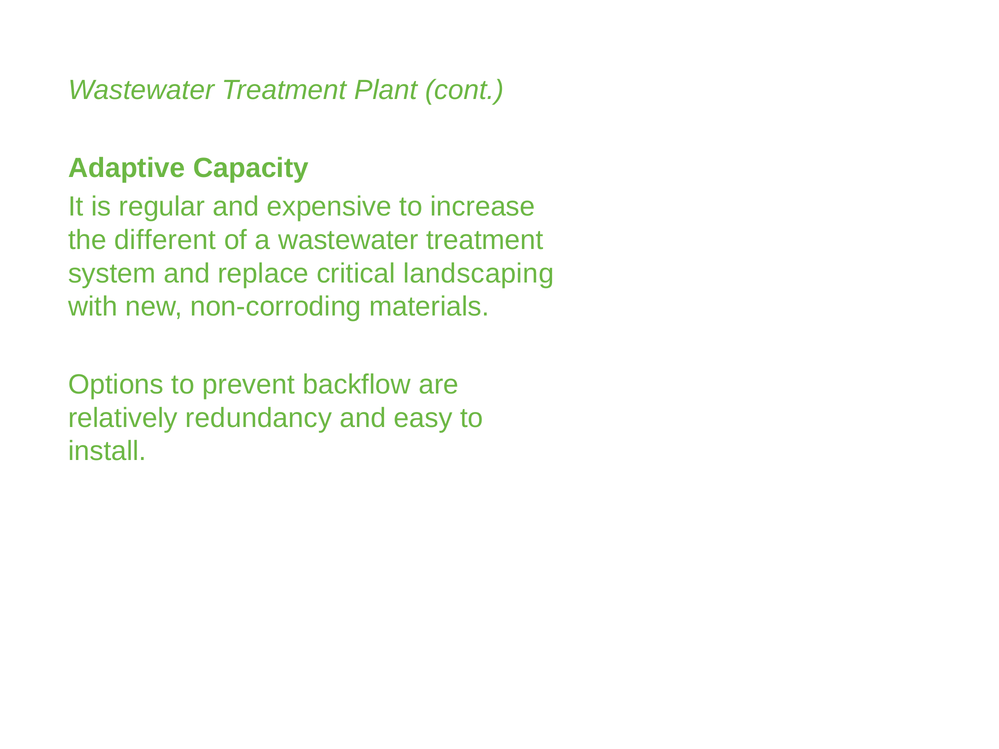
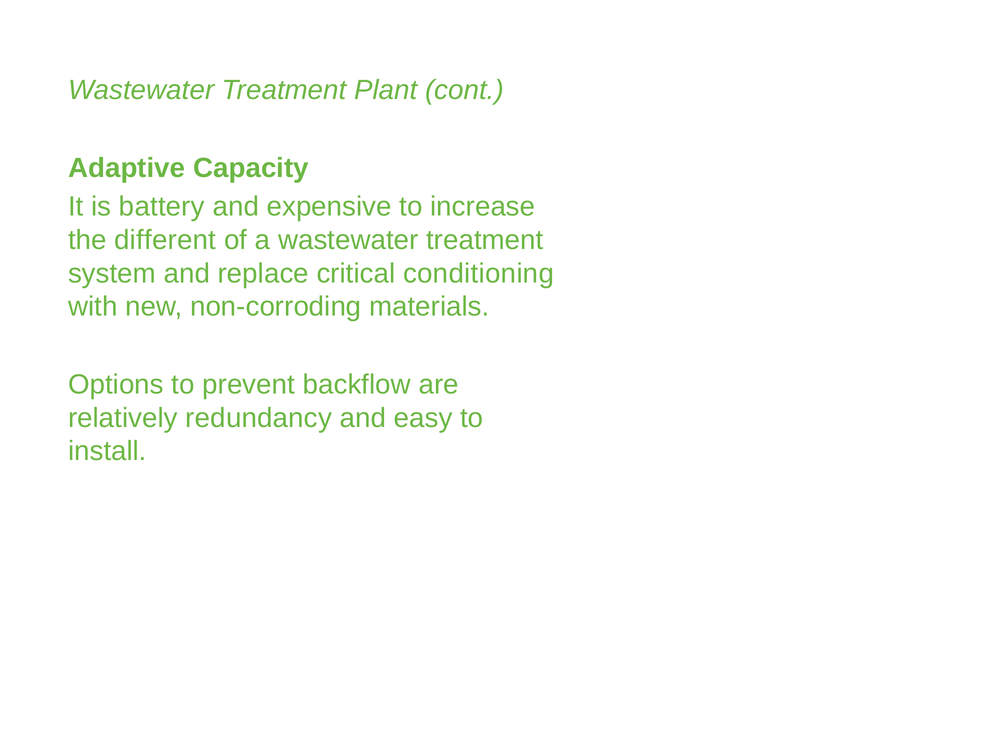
regular: regular -> battery
landscaping: landscaping -> conditioning
